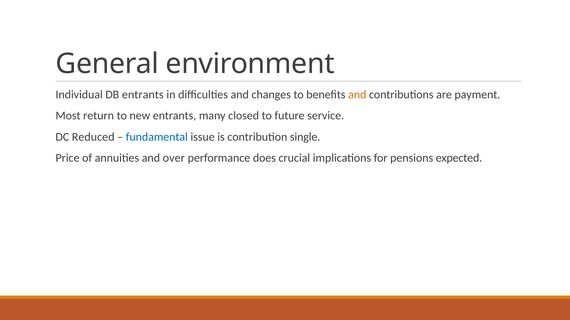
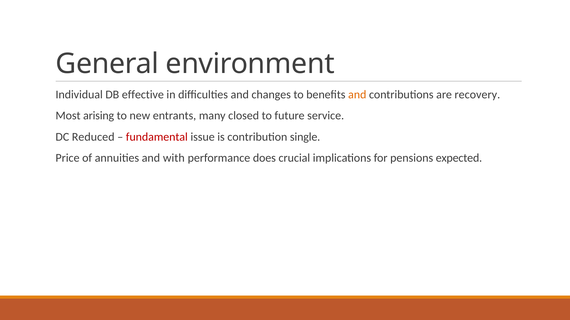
DB entrants: entrants -> effective
payment: payment -> recovery
return: return -> arising
fundamental colour: blue -> red
over: over -> with
